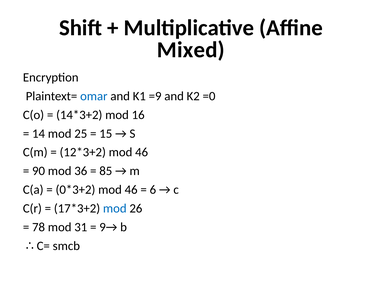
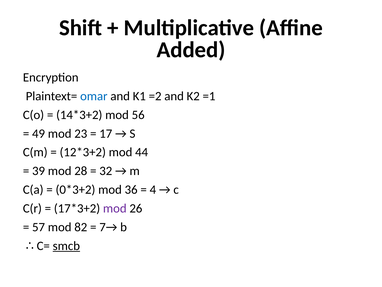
Mixed: Mixed -> Added
=9: =9 -> =2
=0: =0 -> =1
16: 16 -> 56
14: 14 -> 49
25: 25 -> 23
15: 15 -> 17
46 at (142, 152): 46 -> 44
90: 90 -> 39
36: 36 -> 28
85: 85 -> 32
46 at (131, 189): 46 -> 36
6: 6 -> 4
mod at (115, 208) colour: blue -> purple
78: 78 -> 57
31: 31 -> 82
9→: 9→ -> 7→
smcb underline: none -> present
